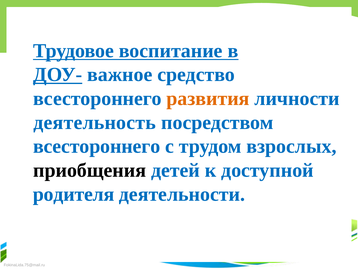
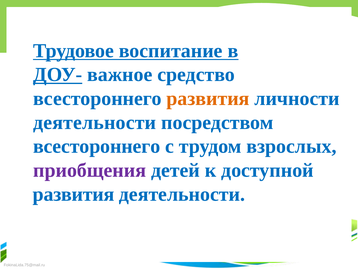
деятельность at (95, 122): деятельность -> деятельности
приобщения colour: black -> purple
родителя at (74, 194): родителя -> развития
